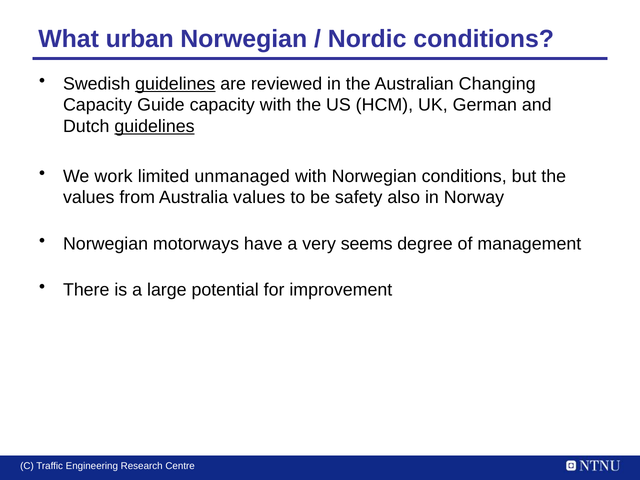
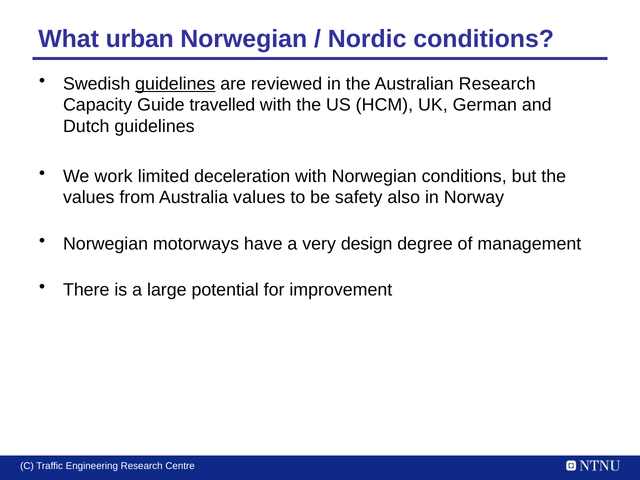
Australian Changing: Changing -> Research
Guide capacity: capacity -> travelled
guidelines at (154, 126) underline: present -> none
unmanaged: unmanaged -> deceleration
seems: seems -> design
